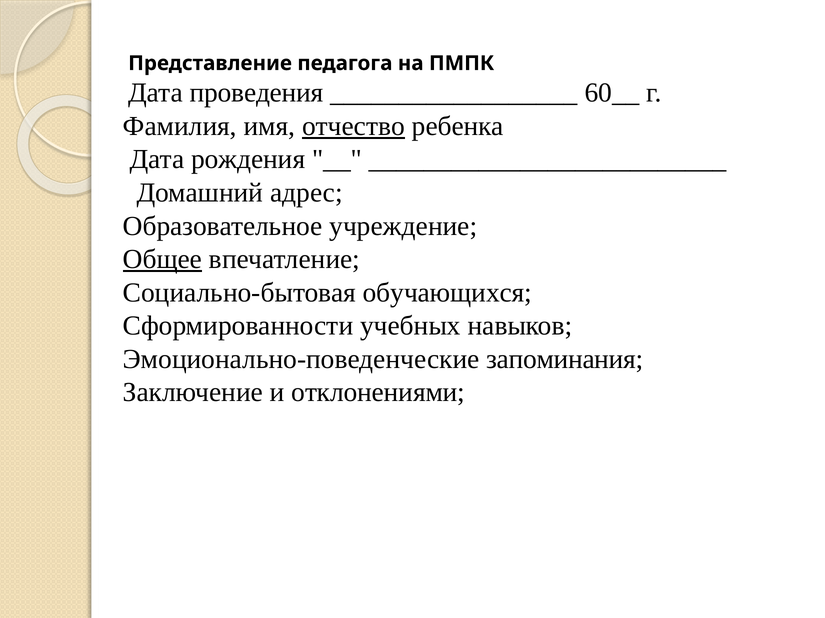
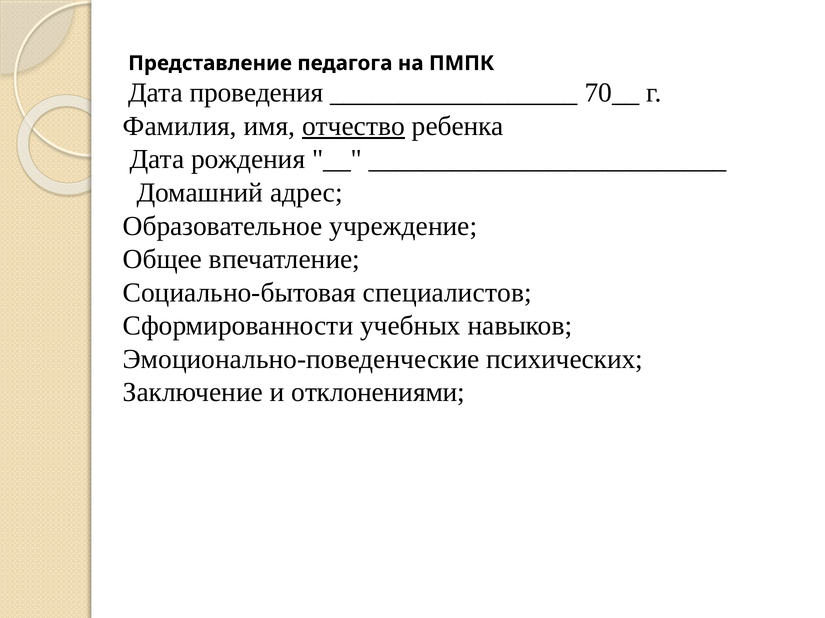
60__: 60__ -> 70__
Общее underline: present -> none
обучающихся: обучающихся -> специалистов
запоминания: запоминания -> психических
